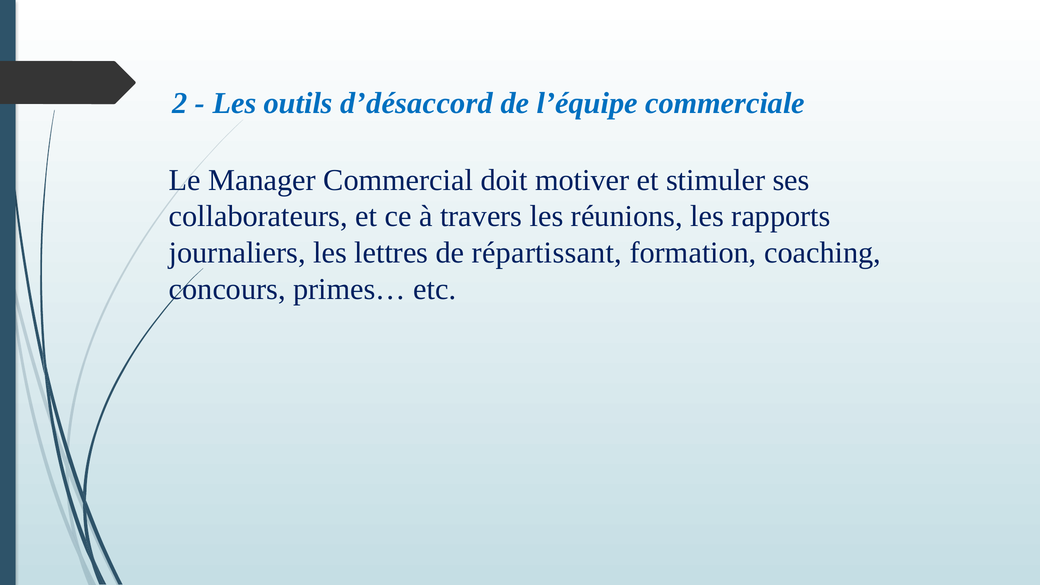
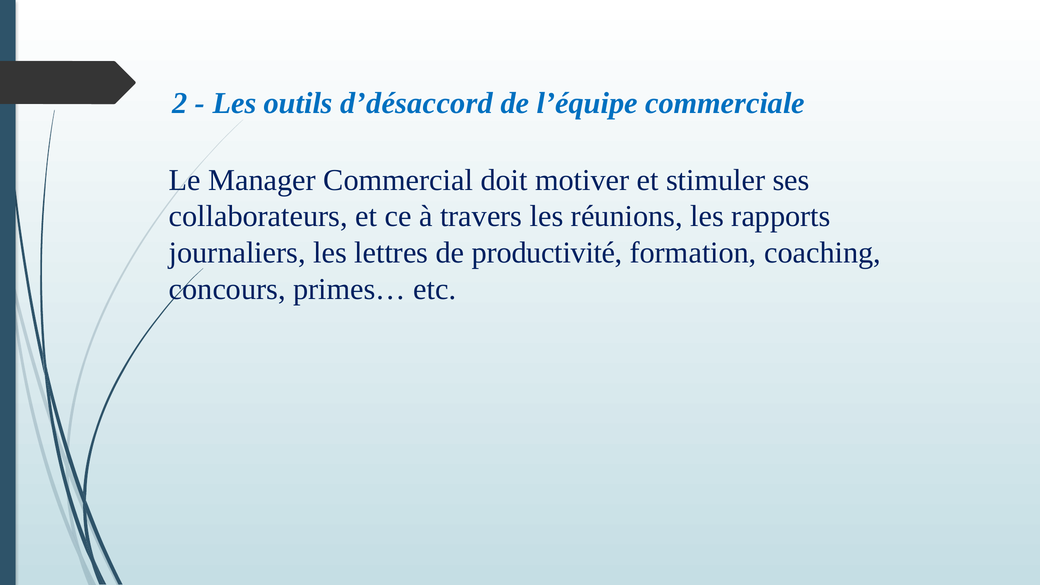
répartissant: répartissant -> productivité
